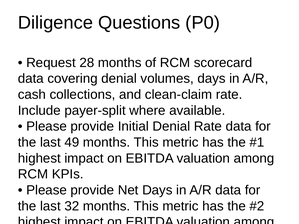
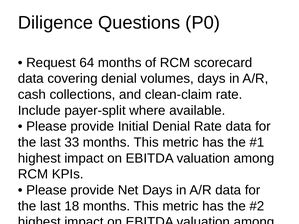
28: 28 -> 64
49: 49 -> 33
32: 32 -> 18
